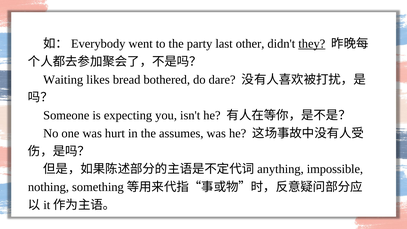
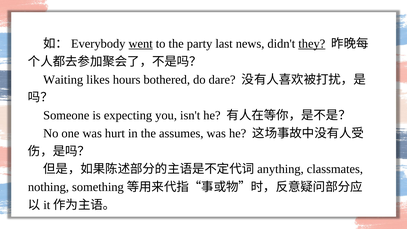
went underline: none -> present
other: other -> news
bread: bread -> hours
impossible: impossible -> classmates
